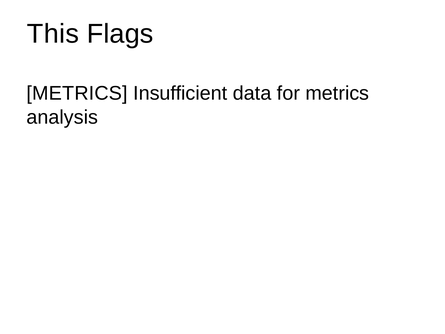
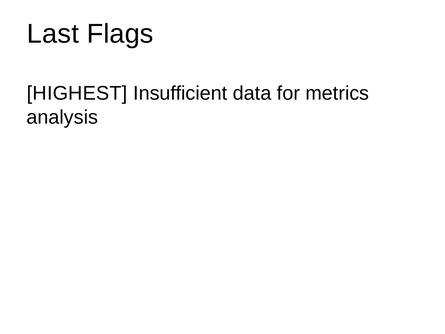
This: This -> Last
METRICS at (77, 93): METRICS -> HIGHEST
